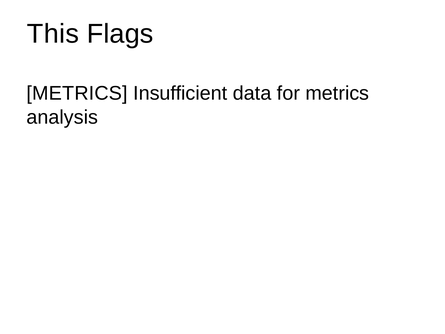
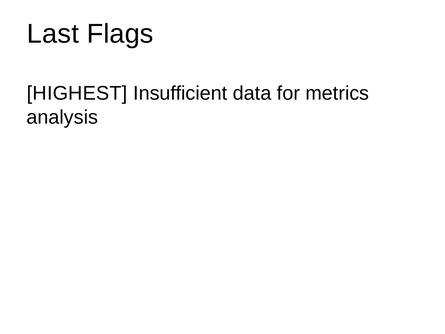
This: This -> Last
METRICS at (77, 93): METRICS -> HIGHEST
